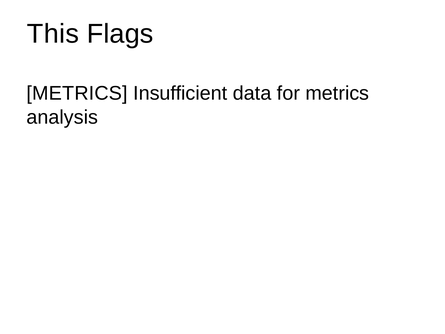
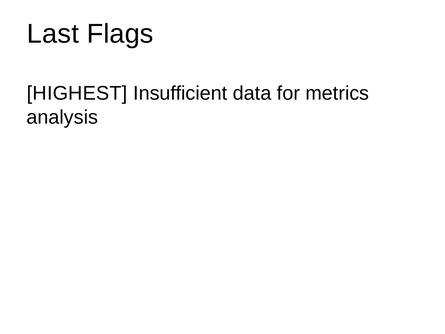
This: This -> Last
METRICS at (77, 93): METRICS -> HIGHEST
